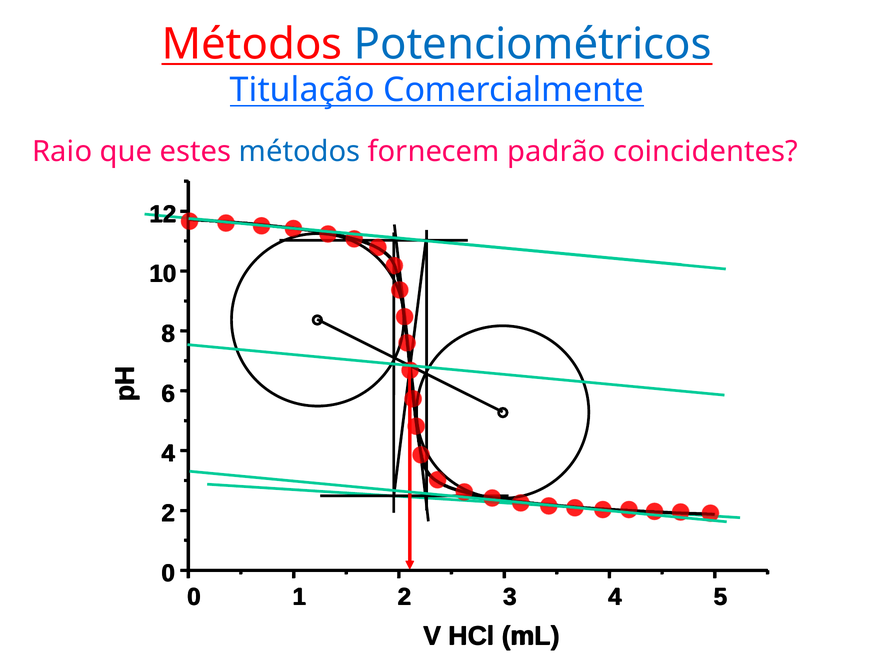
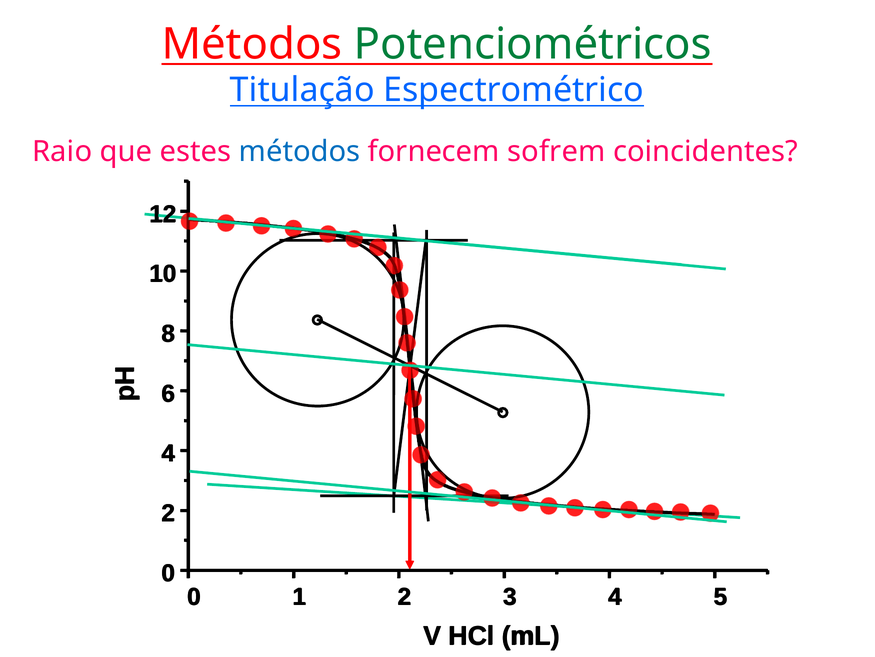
Potenciométricos colour: blue -> green
Comercialmente: Comercialmente -> Espectrométrico
padrão: padrão -> sofrem
